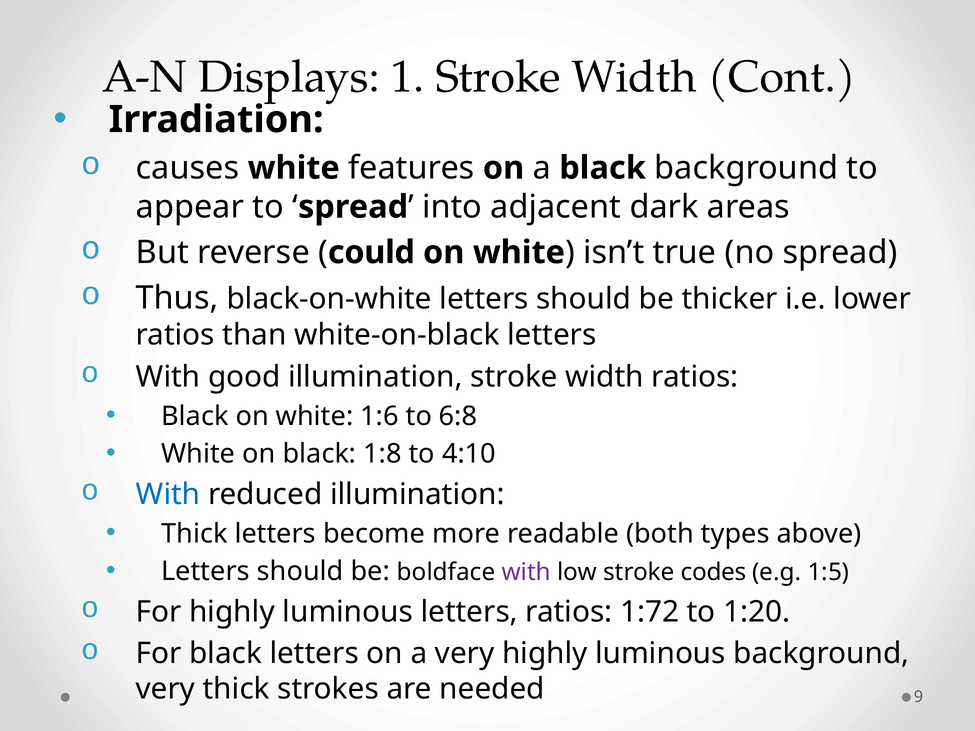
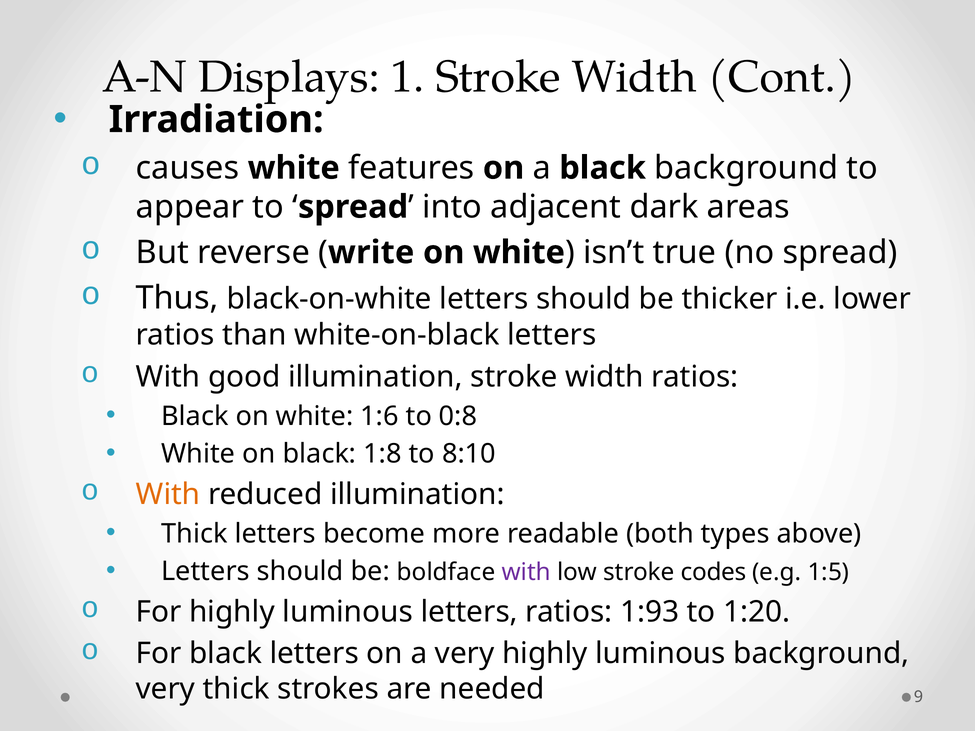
could: could -> write
6:8: 6:8 -> 0:8
4:10: 4:10 -> 8:10
With at (168, 494) colour: blue -> orange
1:72: 1:72 -> 1:93
